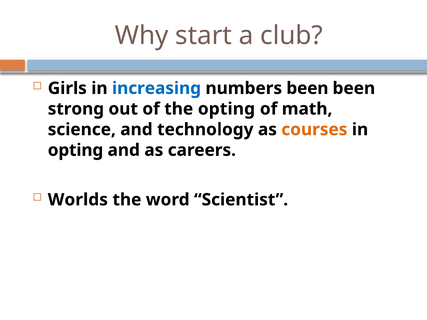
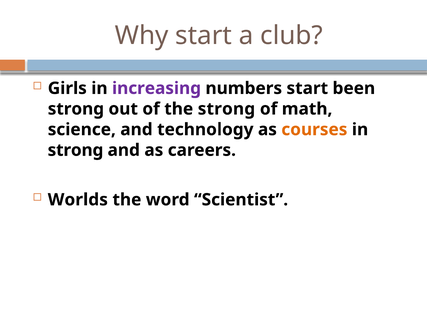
increasing colour: blue -> purple
numbers been: been -> start
the opting: opting -> strong
opting at (76, 150): opting -> strong
